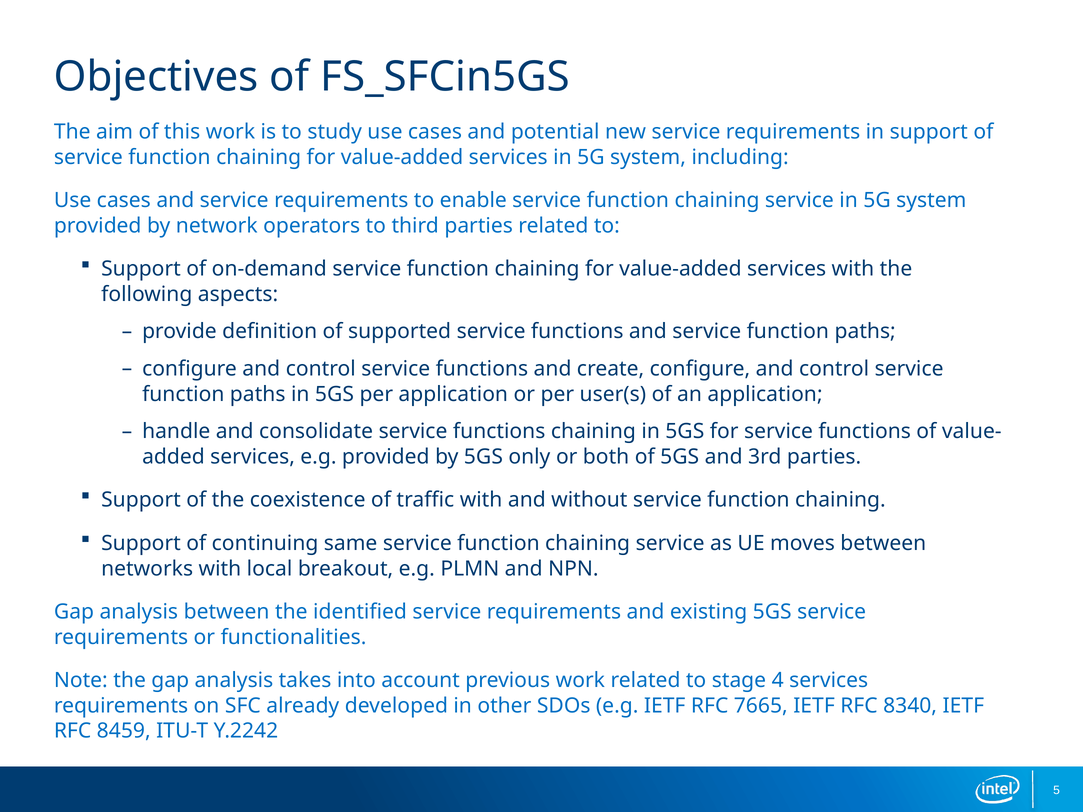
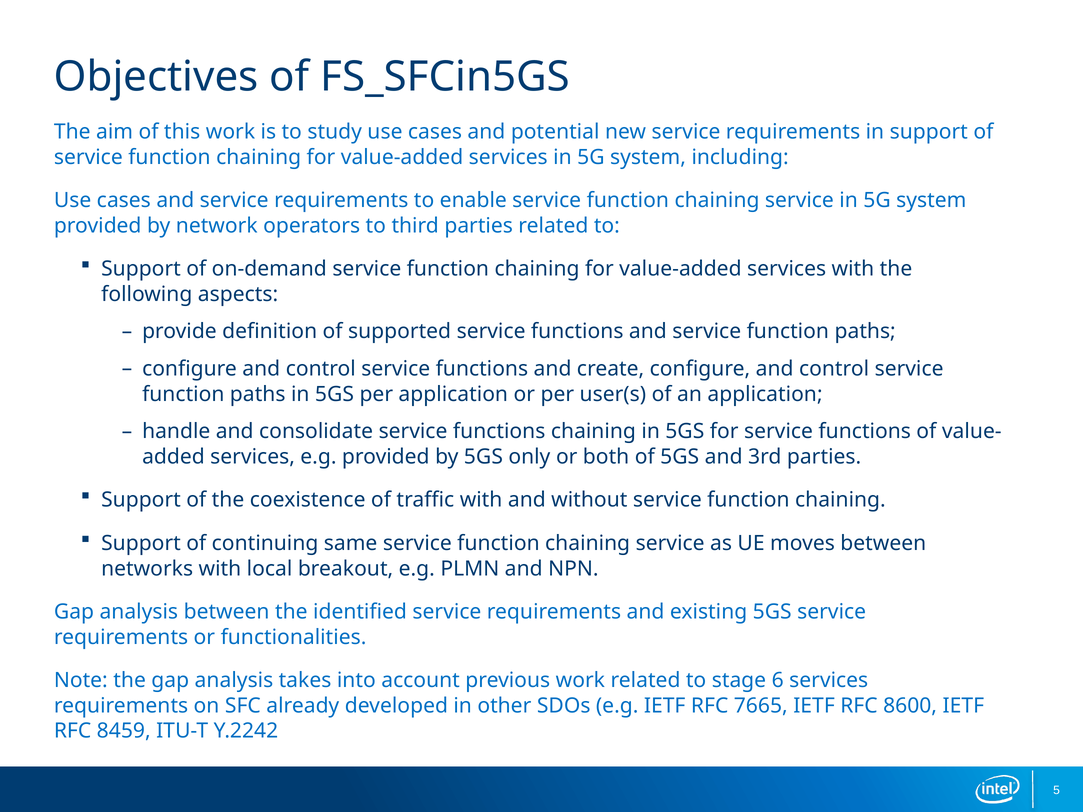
4: 4 -> 6
8340: 8340 -> 8600
